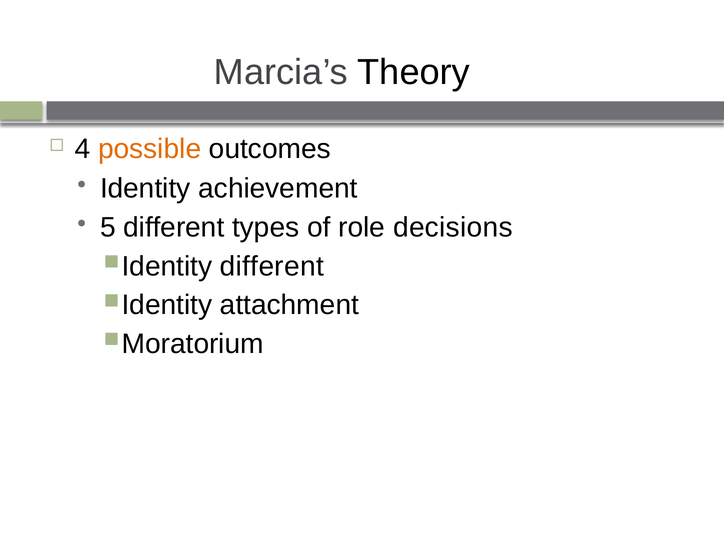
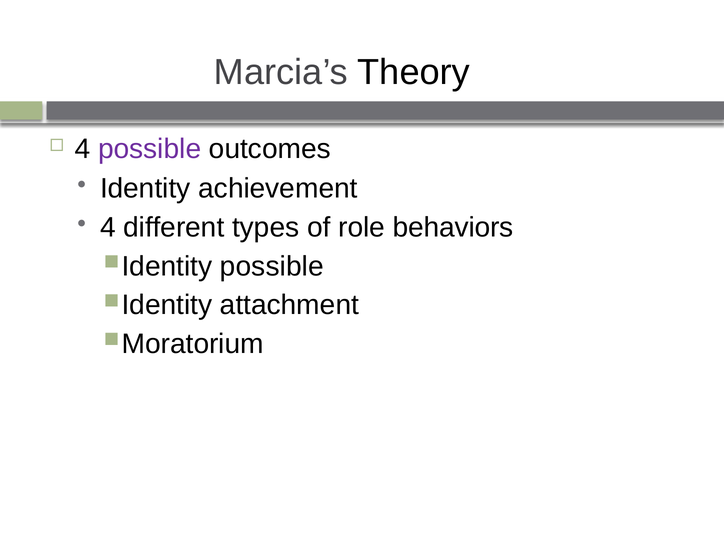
possible at (150, 149) colour: orange -> purple
5 at (108, 228): 5 -> 4
decisions: decisions -> behaviors
different at (272, 266): different -> possible
